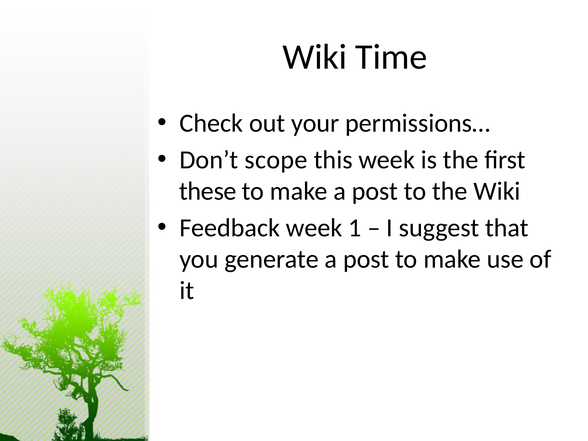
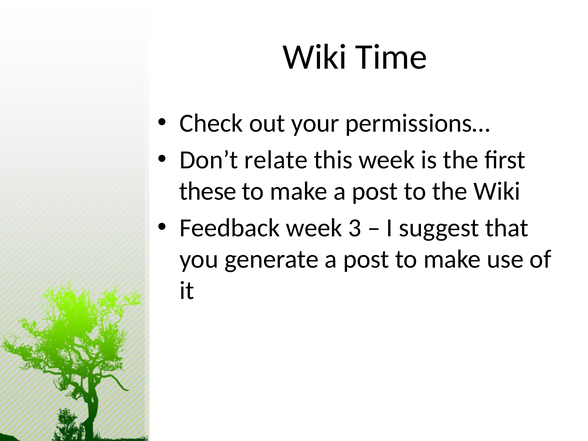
scope: scope -> relate
1: 1 -> 3
